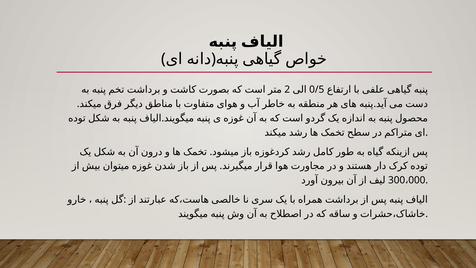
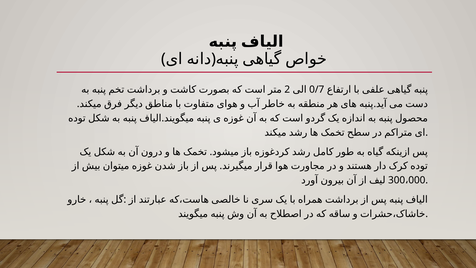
0/5: 0/5 -> 0/7
